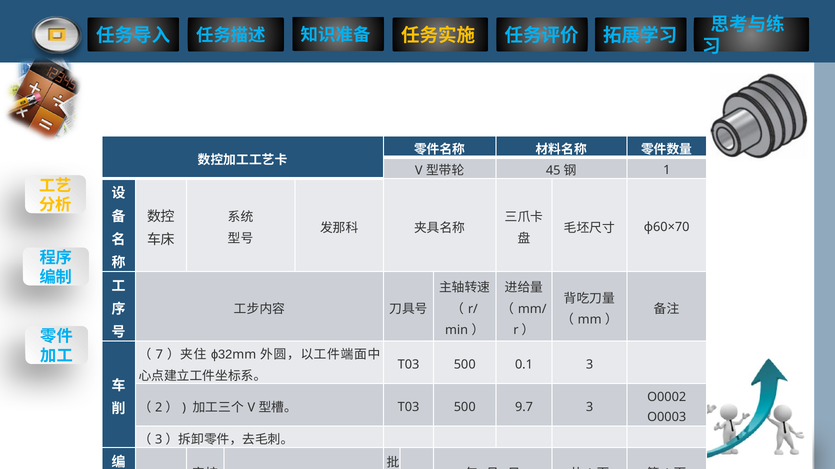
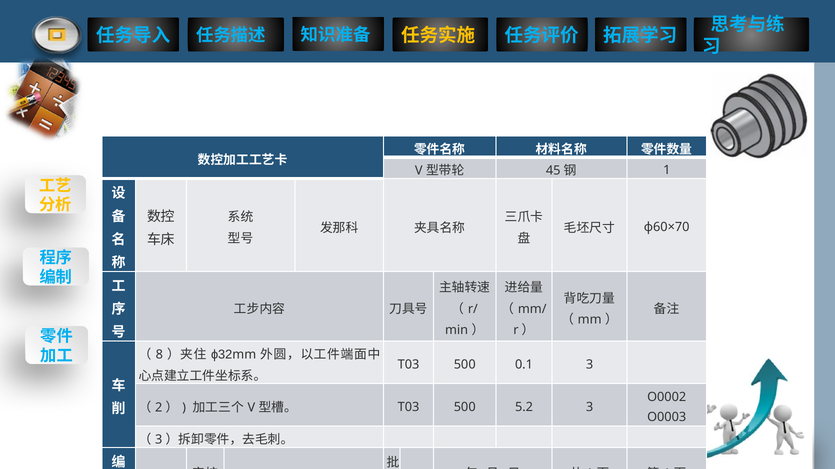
7: 7 -> 8
9.7: 9.7 -> 5.2
